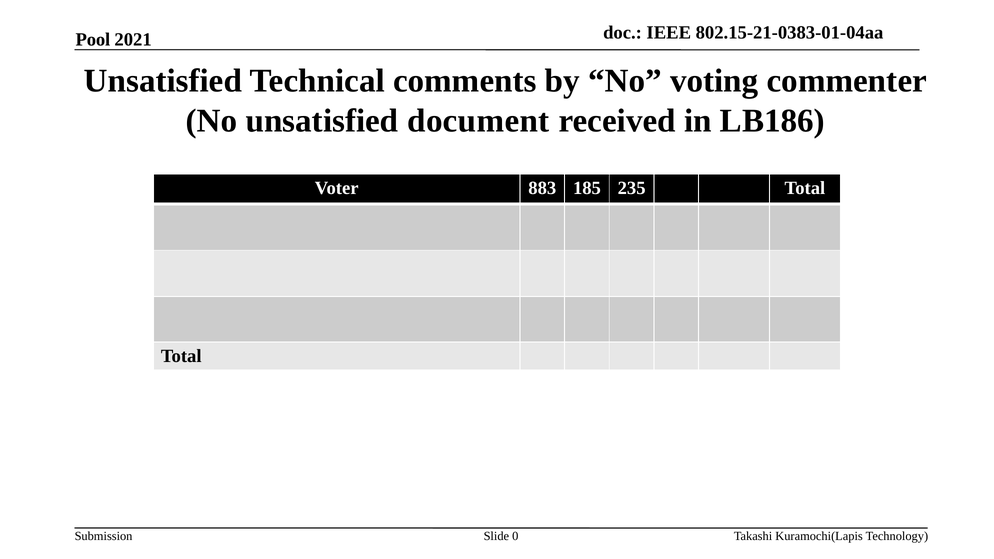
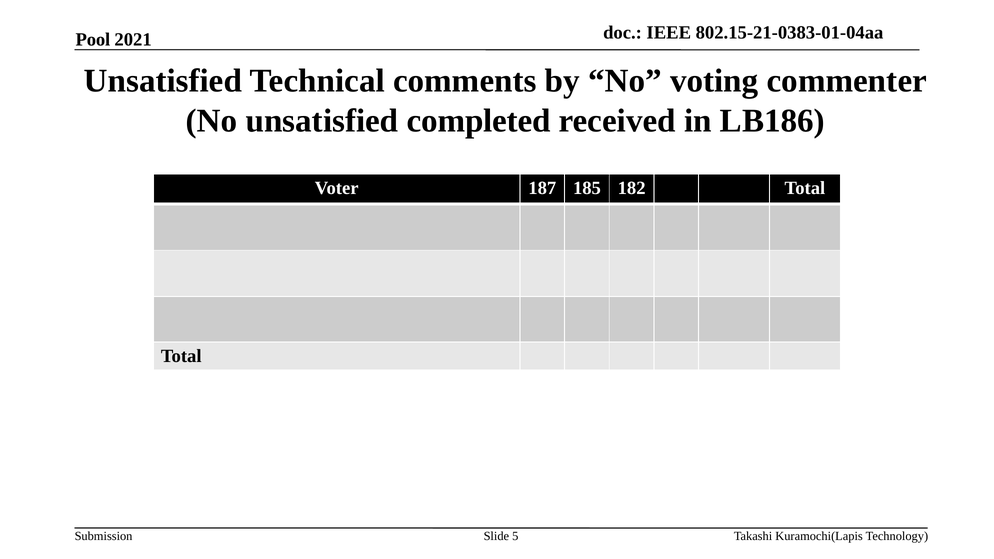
document: document -> completed
883: 883 -> 187
235: 235 -> 182
0: 0 -> 5
